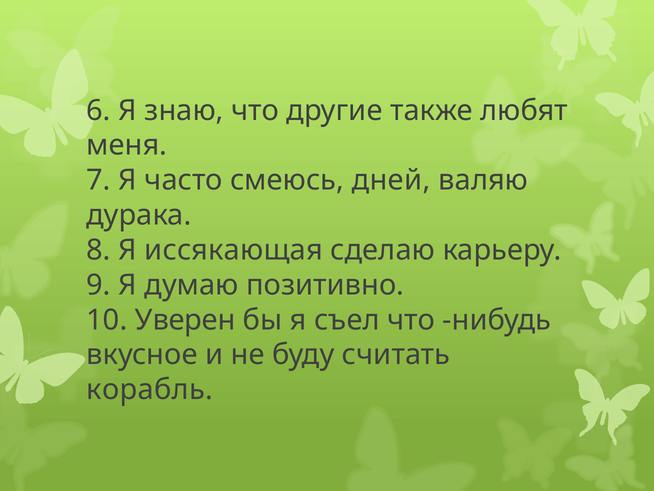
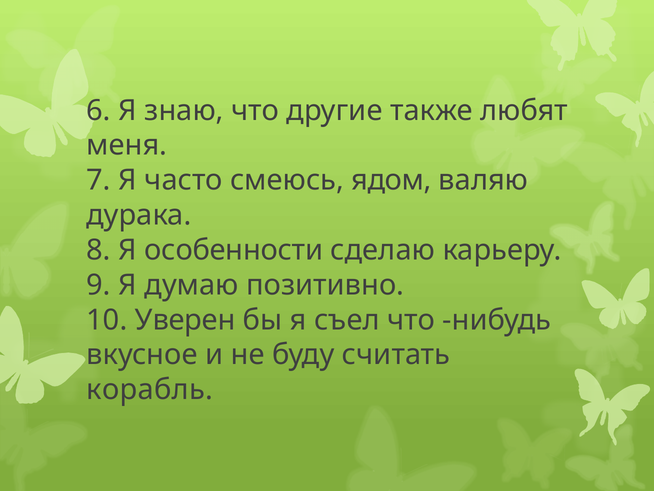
дней: дней -> ядом
иссякающая: иссякающая -> особенности
